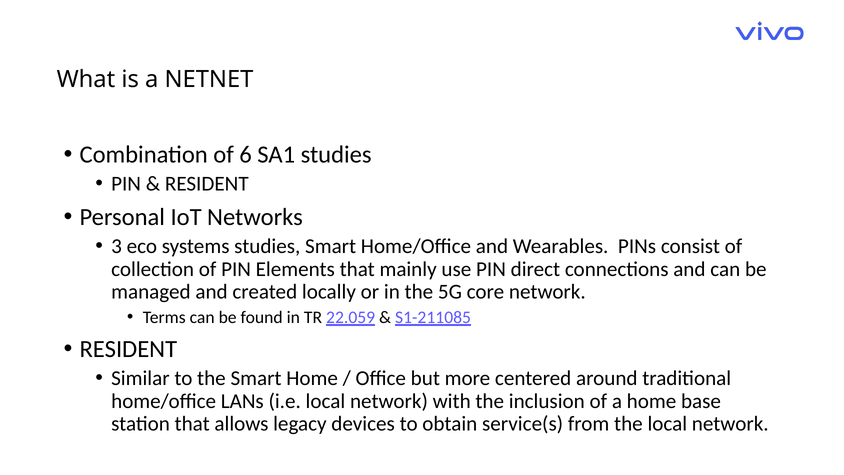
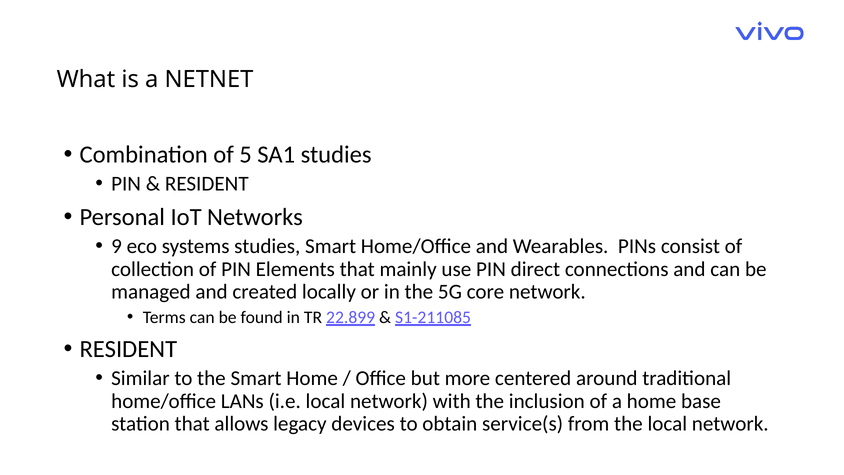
6: 6 -> 5
3: 3 -> 9
22.059: 22.059 -> 22.899
